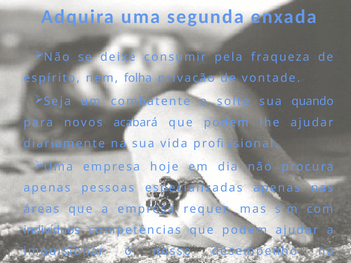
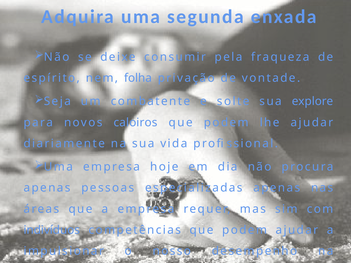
quando: quando -> explore
acabará: acabará -> caloiros
